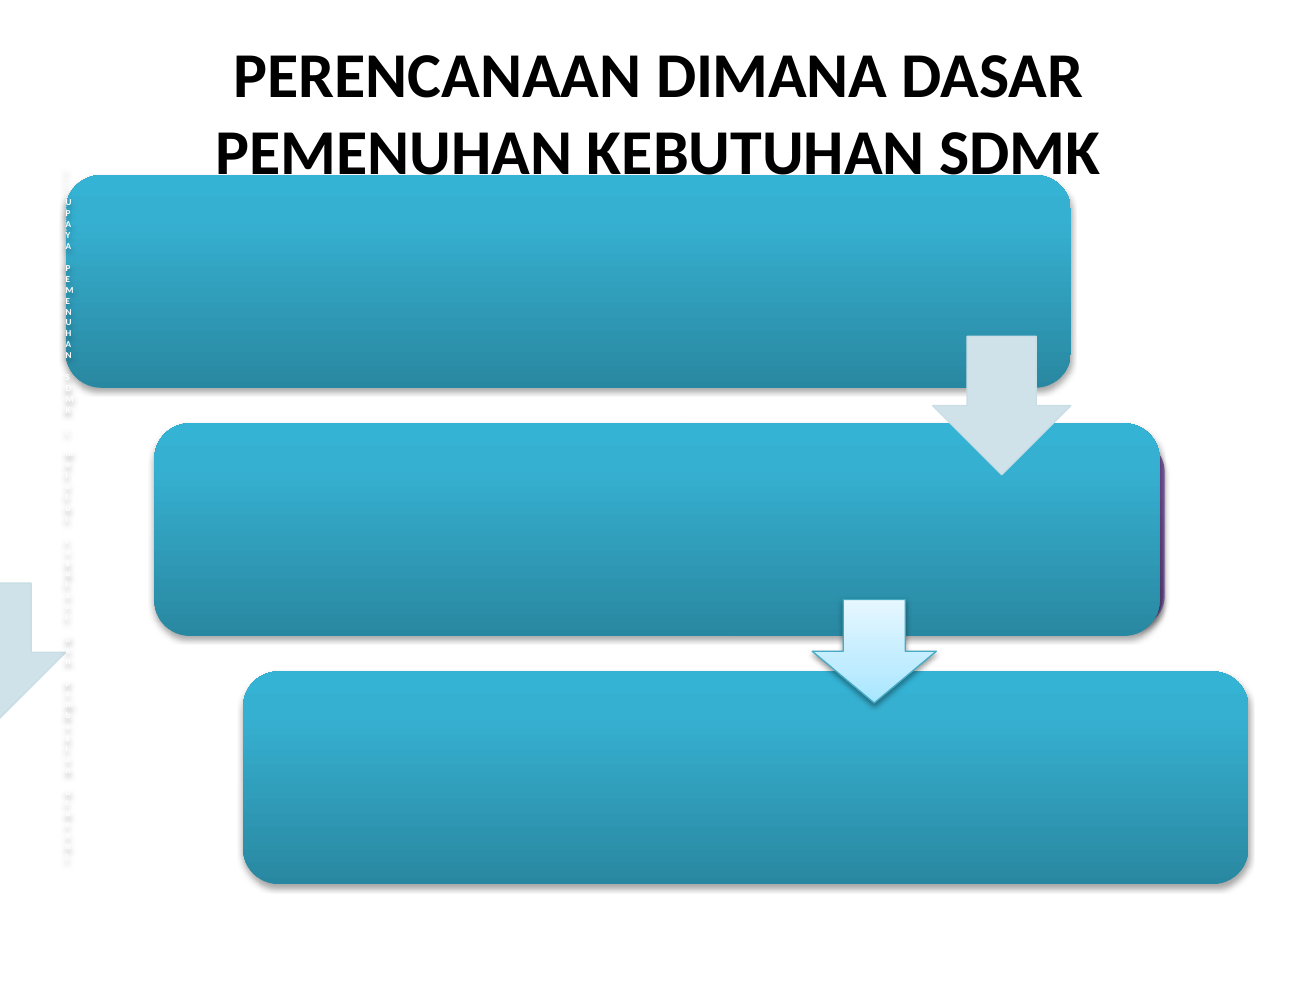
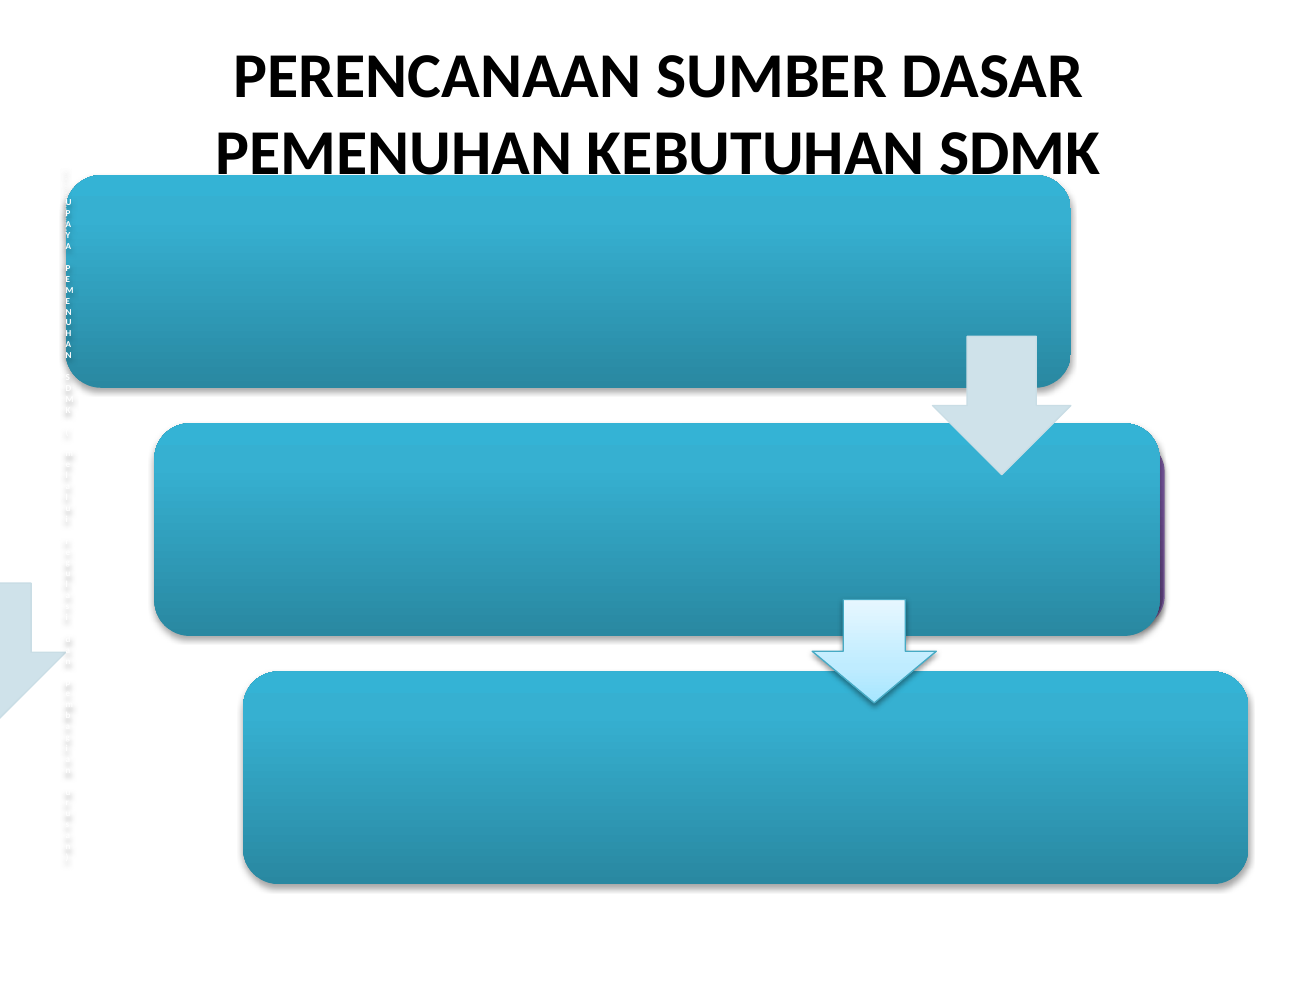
DIMANA: DIMANA -> SUMBER
